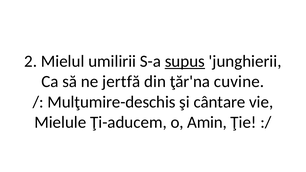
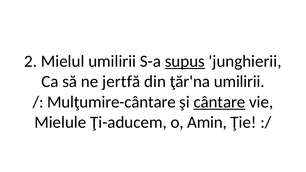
ţăr'na cuvine: cuvine -> umilirii
Mulţumire-deschis: Mulţumire-deschis -> Mulţumire-cântare
cântare underline: none -> present
